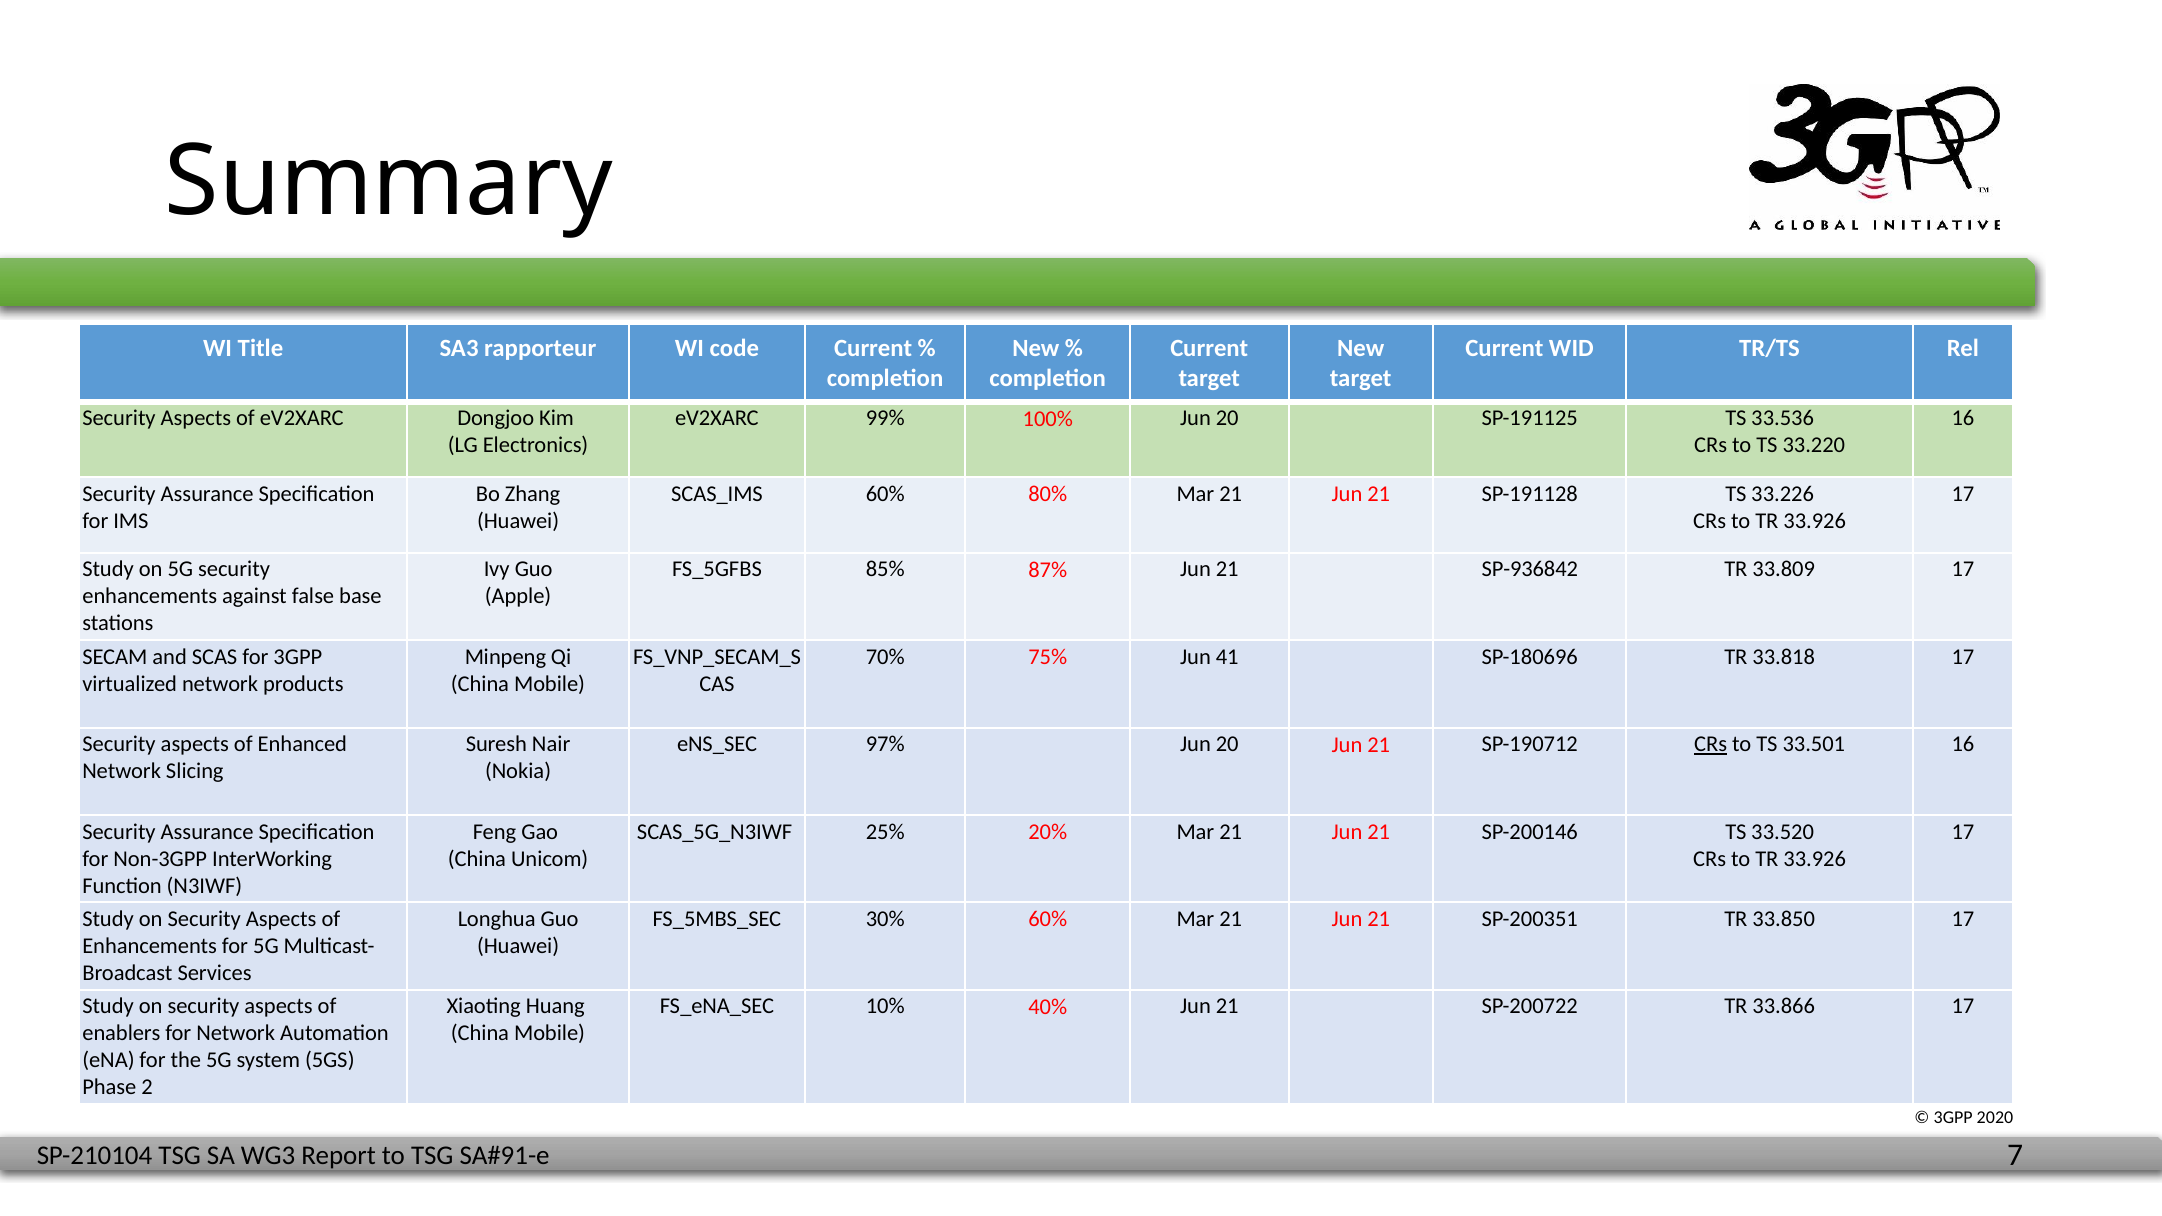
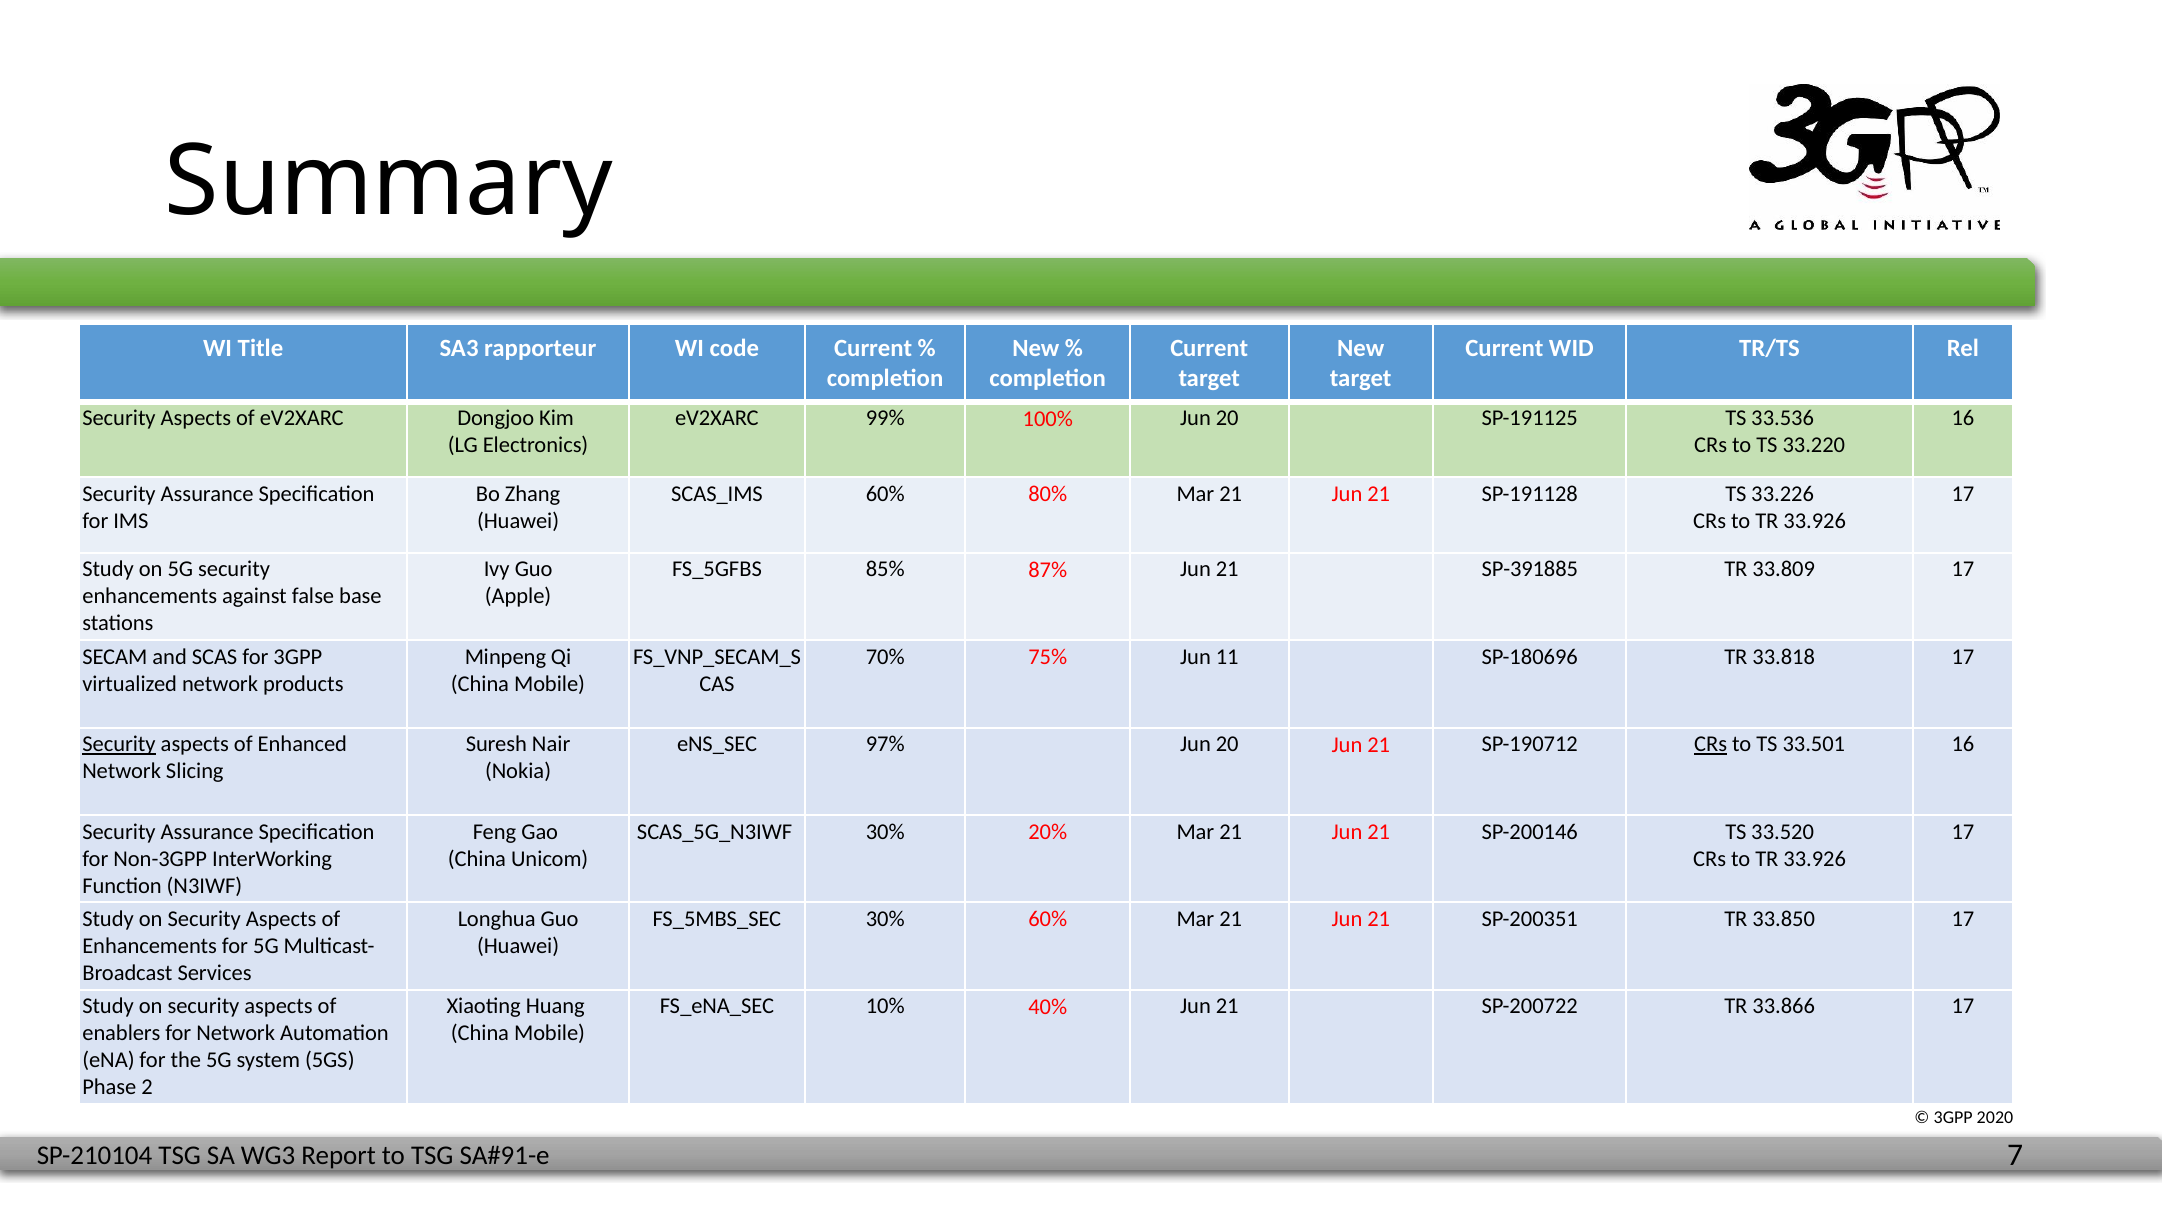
SP-936842: SP-936842 -> SP-391885
41: 41 -> 11
Security at (119, 744) underline: none -> present
25% at (885, 832): 25% -> 30%
